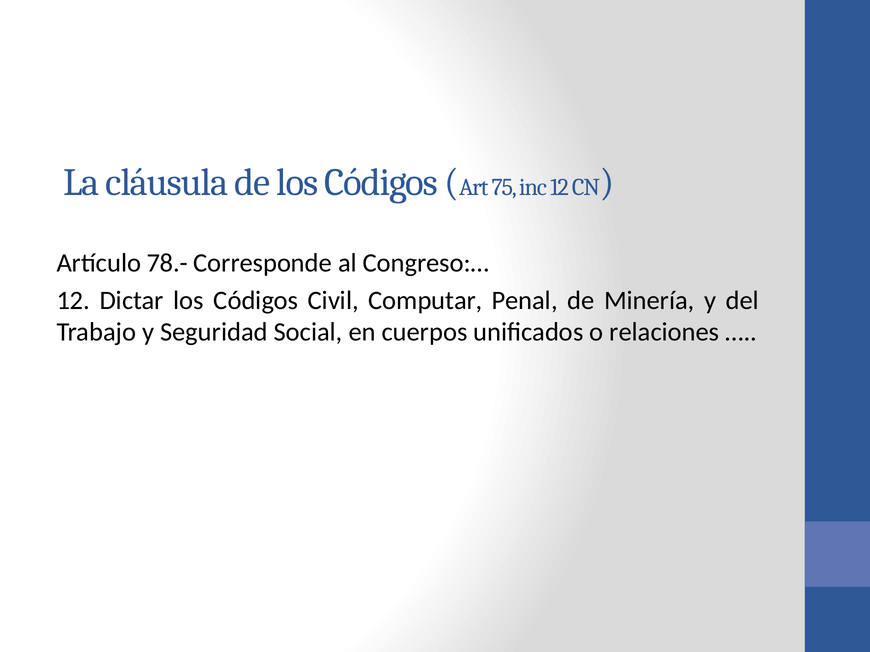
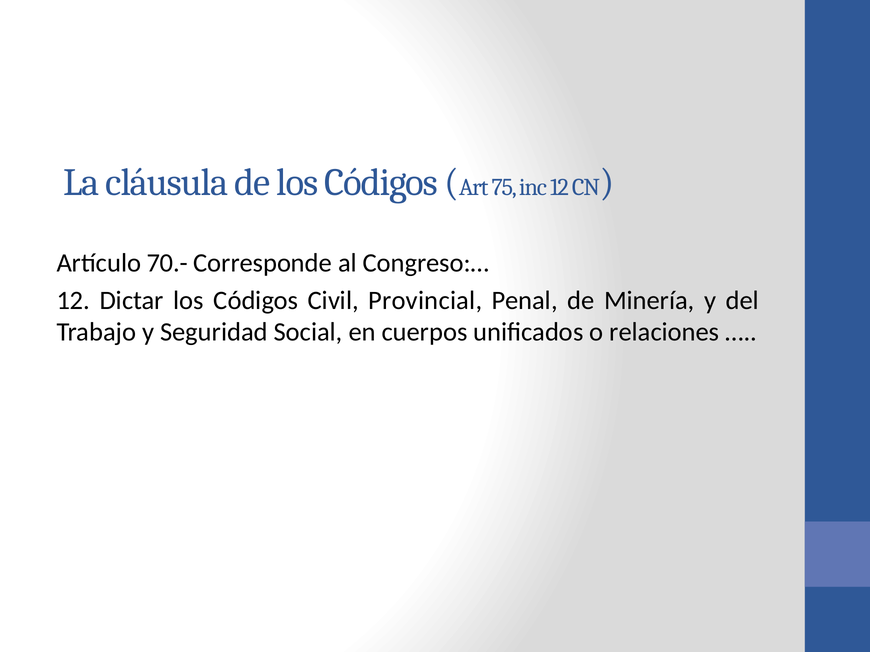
78.-: 78.- -> 70.-
Computar: Computar -> Provincial
